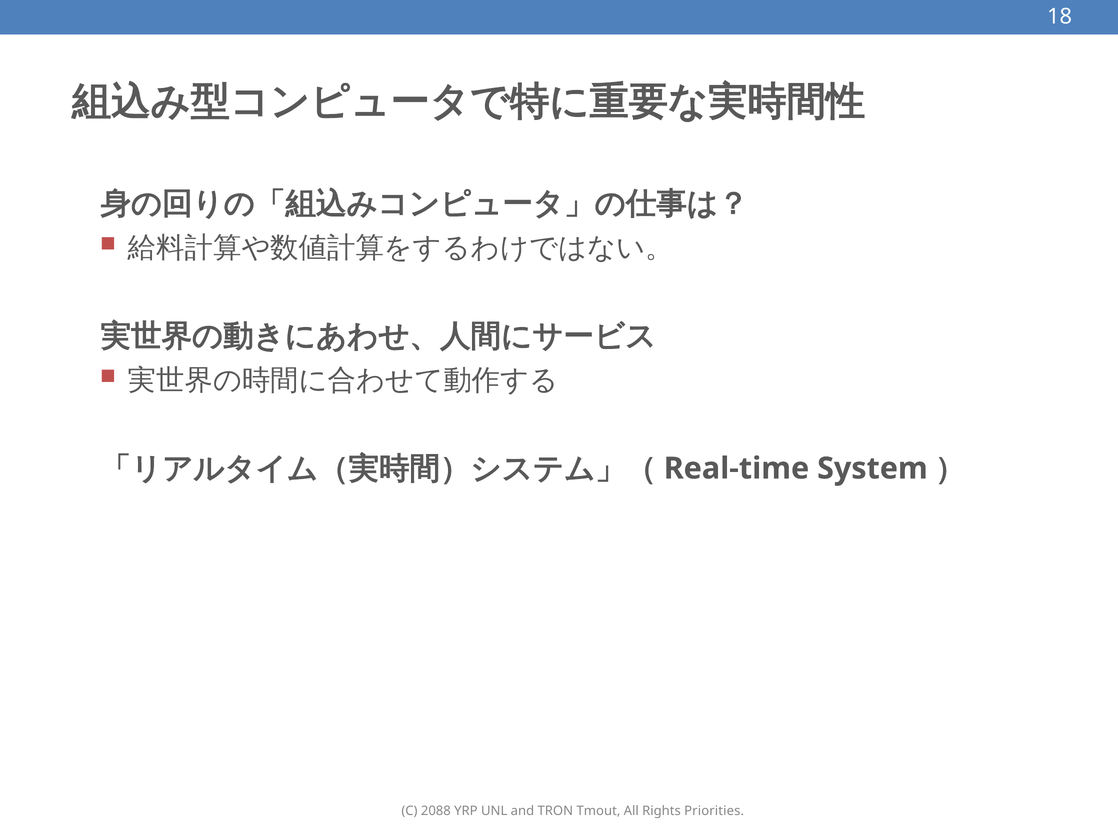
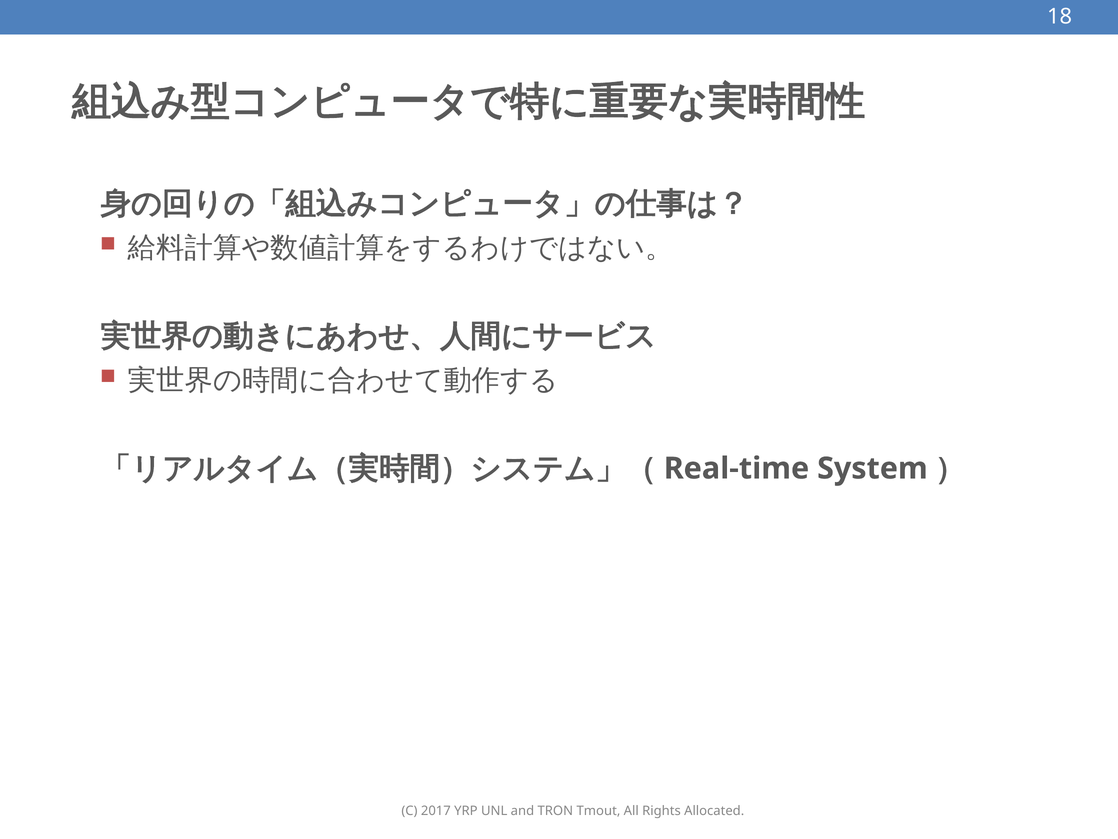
2088: 2088 -> 2017
Priorities: Priorities -> Allocated
